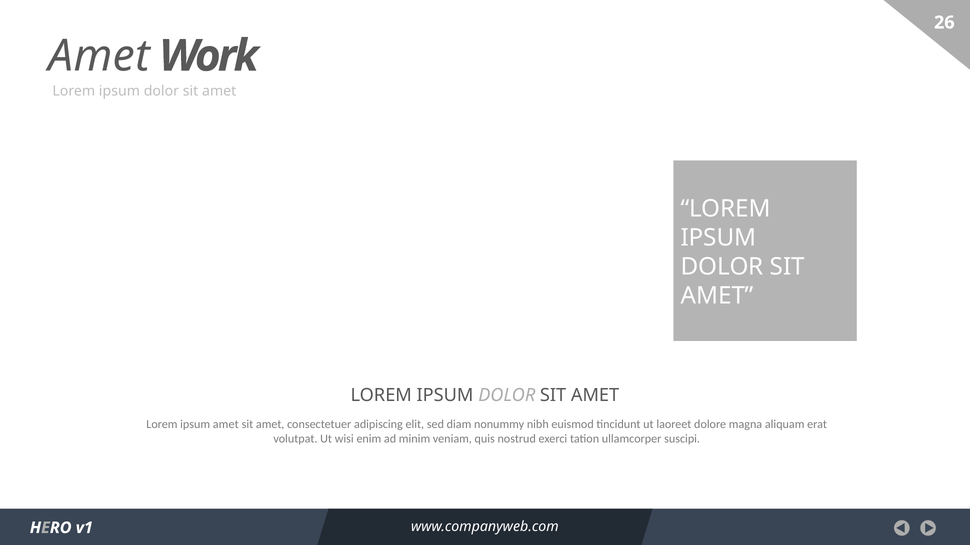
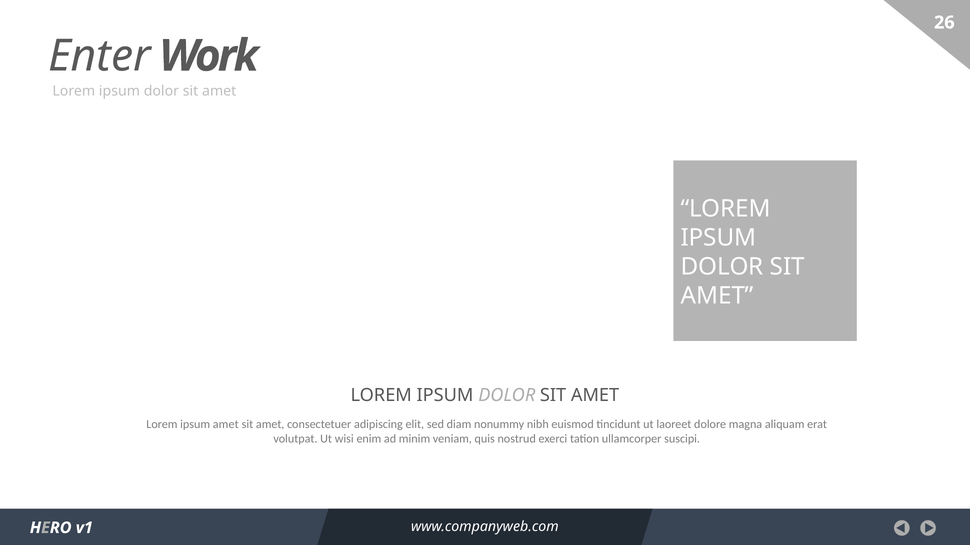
Amet at (99, 56): Amet -> Enter
